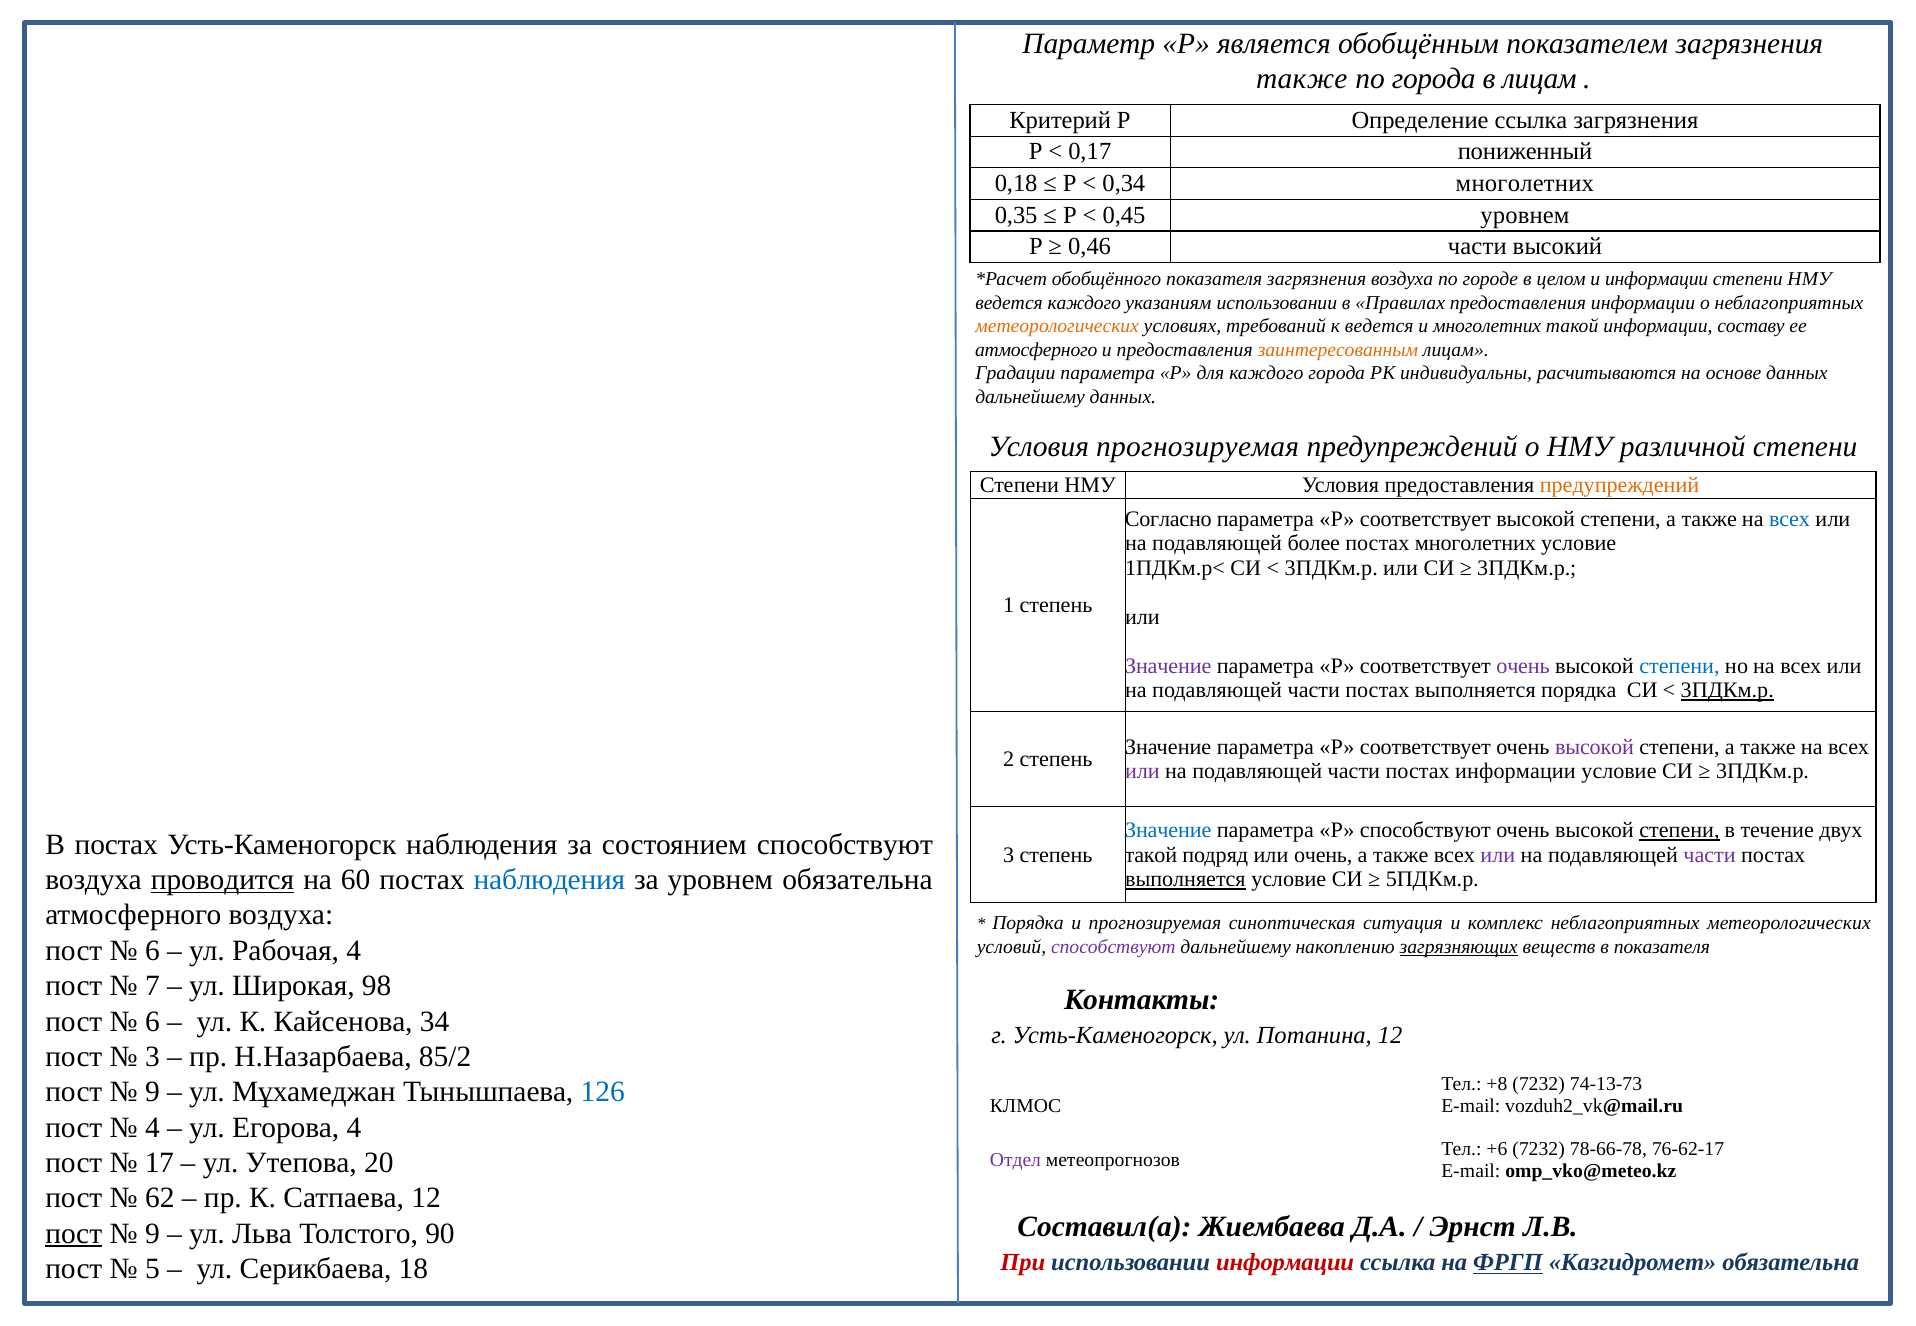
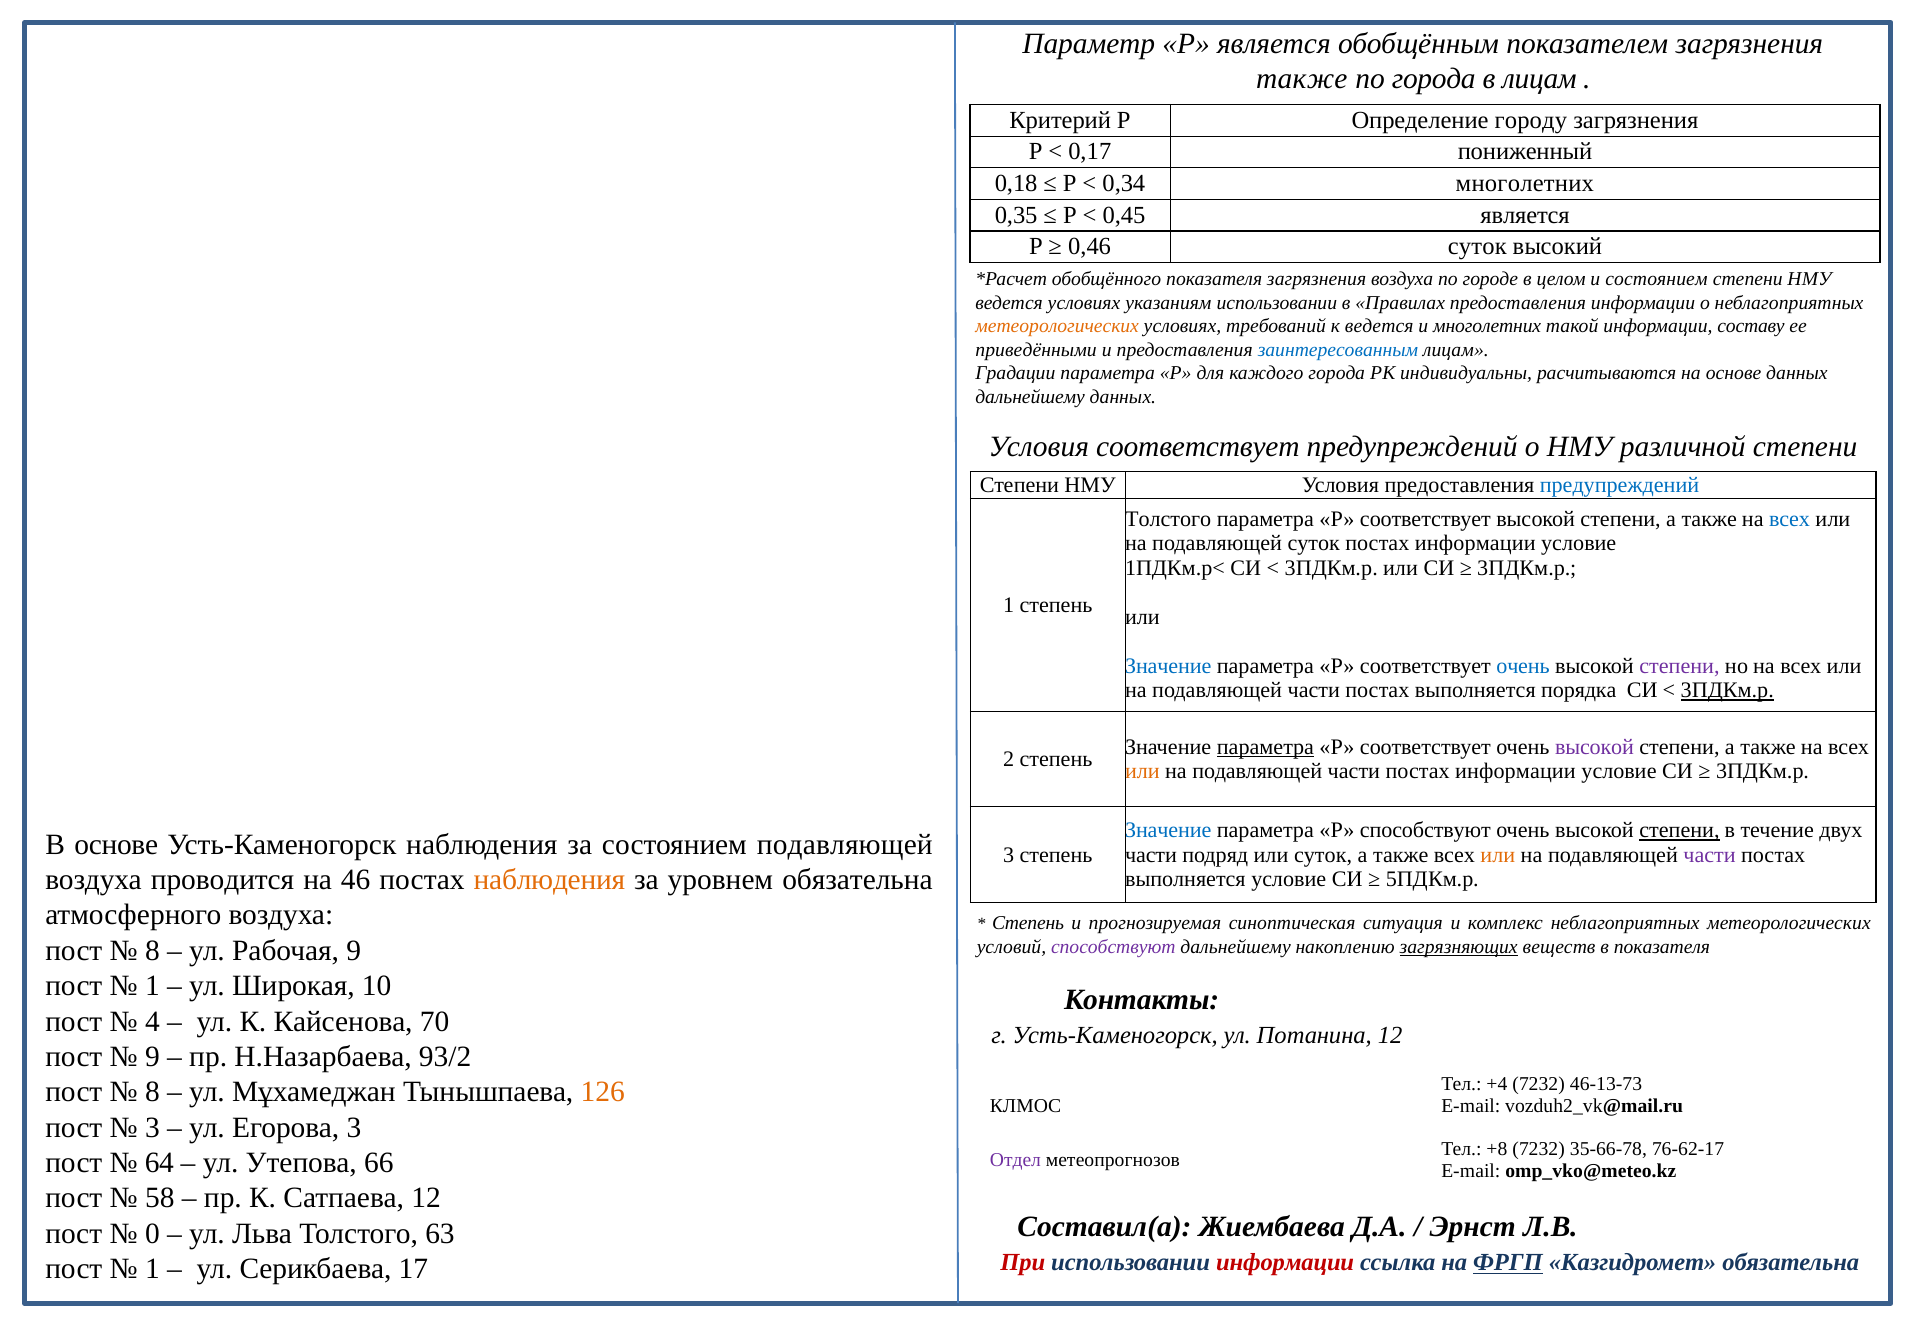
Определение ссылка: ссылка -> городу
0,45 уровнем: уровнем -> является
0,46 части: части -> суток
и информации: информации -> состоянием
ведется каждого: каждого -> условиях
атмосферного at (1036, 350): атмосферного -> приведёнными
заинтересованным colour: orange -> blue
Условия прогнозируемая: прогнозируемая -> соответствует
предупреждений at (1620, 485) colour: orange -> blue
Согласно at (1168, 519): Согласно -> Толстого
подавляющей более: более -> суток
многолетних at (1475, 544): многолетних -> информации
Значение at (1168, 666) colour: purple -> blue
очень at (1523, 666) colour: purple -> blue
степени at (1679, 666) colour: blue -> purple
параметра at (1265, 747) underline: none -> present
или at (1142, 772) colour: purple -> orange
В постах: постах -> основе
состоянием способствуют: способствуют -> подавляющей
такой at (1151, 855): такой -> части
или очень: очень -> суток
или at (1498, 855) colour: purple -> orange
проводится underline: present -> none
60: 60 -> 46
наблюдения at (549, 880) colour: blue -> orange
выполняется at (1185, 880) underline: present -> none
Порядка at (1028, 924): Порядка -> Степень
6 at (152, 951): 6 -> 8
Рабочая 4: 4 -> 9
7 at (152, 986): 7 -> 1
98: 98 -> 10
6 at (152, 1022): 6 -> 4
34: 34 -> 70
3 at (152, 1057): 3 -> 9
85/2: 85/2 -> 93/2
+8: +8 -> +4
74-13-73: 74-13-73 -> 46-13-73
9 at (152, 1092): 9 -> 8
126 colour: blue -> orange
4 at (152, 1128): 4 -> 3
Егорова 4: 4 -> 3
+6: +6 -> +8
78-66-78: 78-66-78 -> 35-66-78
17: 17 -> 64
20: 20 -> 66
62: 62 -> 58
пост at (74, 1234) underline: present -> none
9 at (152, 1234): 9 -> 0
90: 90 -> 63
5 at (152, 1269): 5 -> 1
18: 18 -> 17
